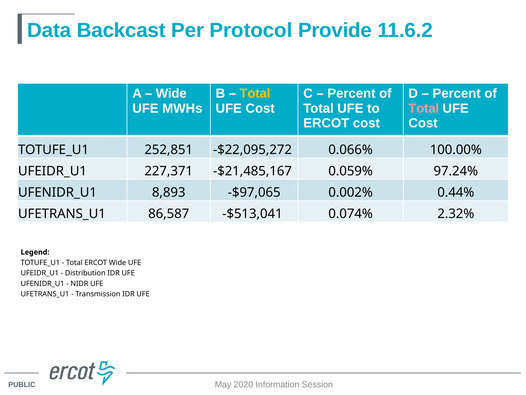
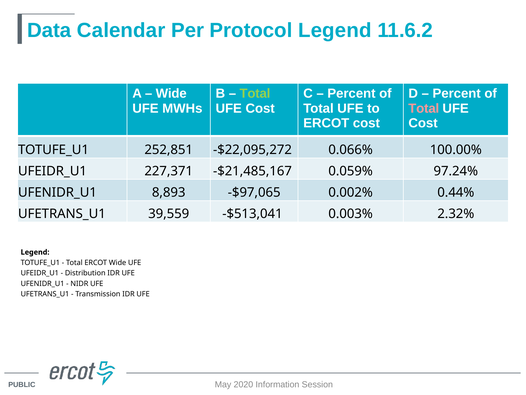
Backcast: Backcast -> Calendar
Protocol Provide: Provide -> Legend
Total at (255, 94) colour: yellow -> light green
86,587: 86,587 -> 39,559
0.074%: 0.074% -> 0.003%
